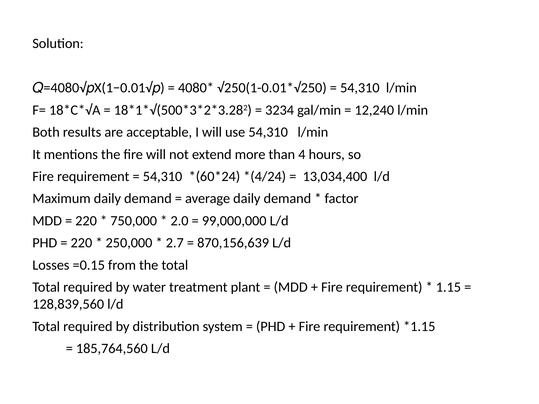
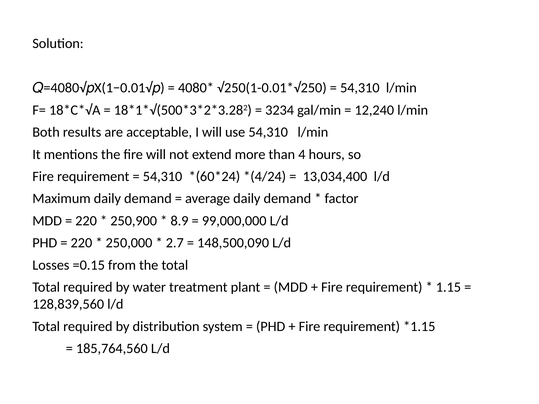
750,000: 750,000 -> 250,900
2.0: 2.0 -> 8.9
870,156,639: 870,156,639 -> 148,500,090
